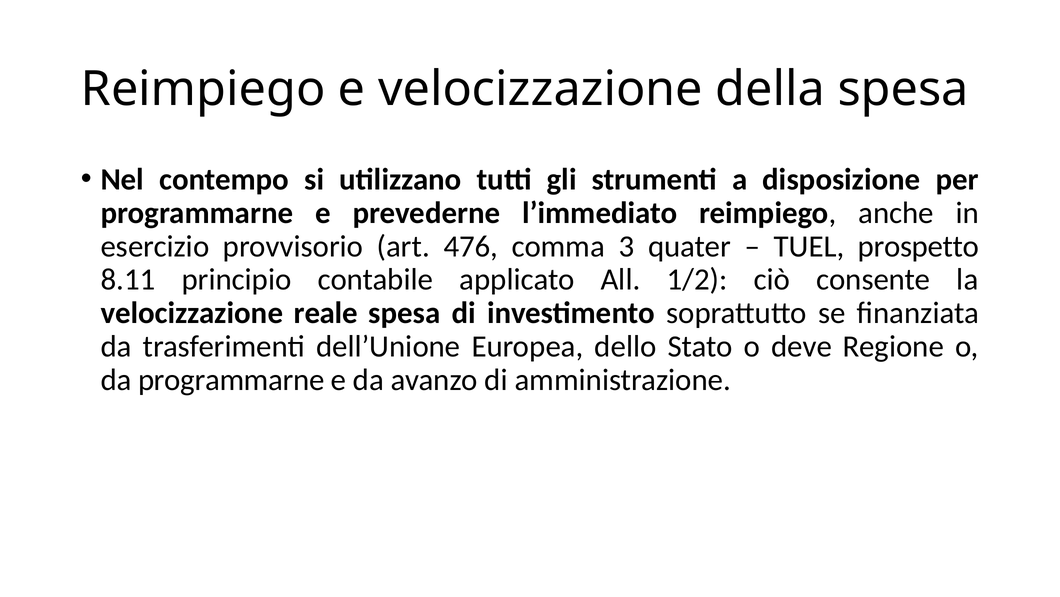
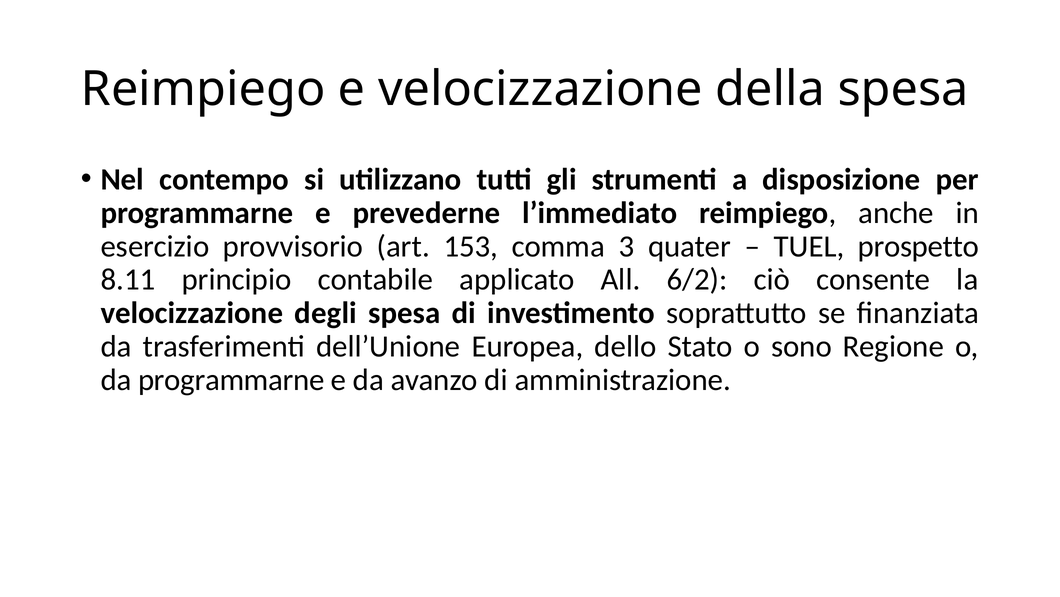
476: 476 -> 153
1/2: 1/2 -> 6/2
reale: reale -> degli
deve: deve -> sono
